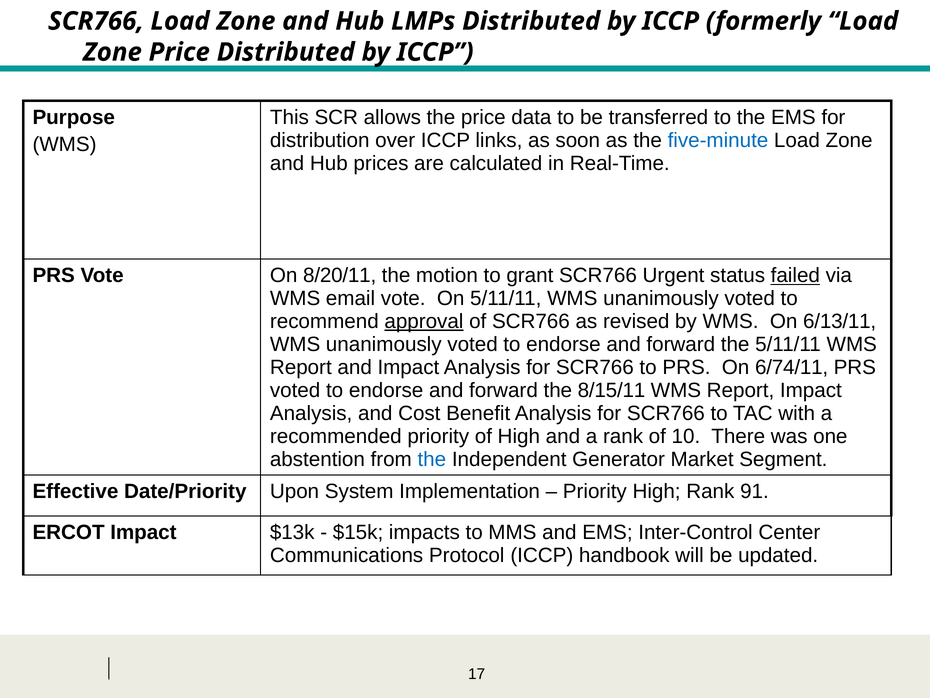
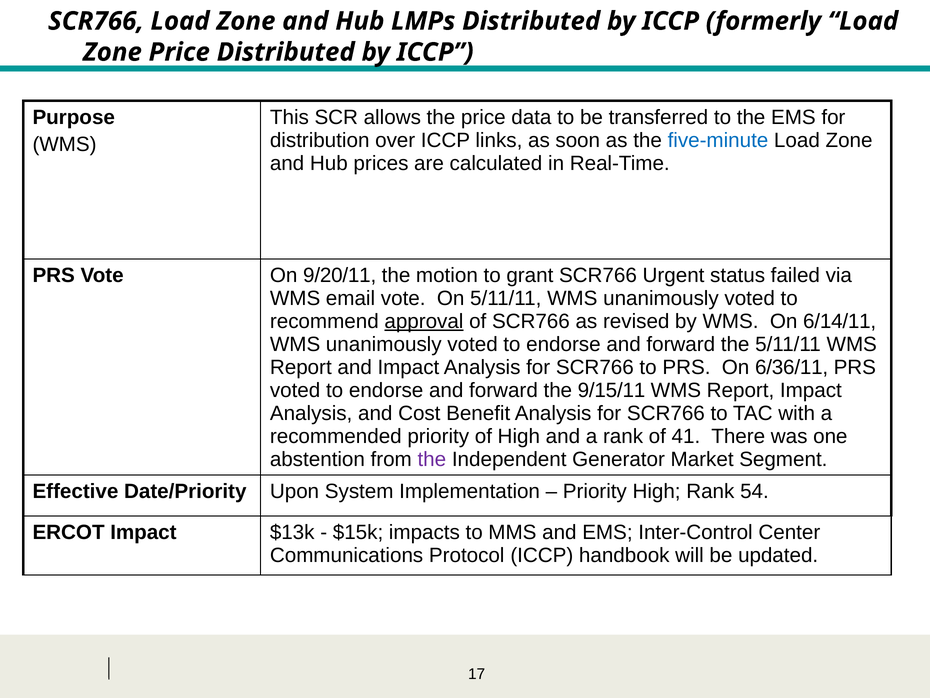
8/20/11: 8/20/11 -> 9/20/11
failed underline: present -> none
6/13/11: 6/13/11 -> 6/14/11
6/74/11: 6/74/11 -> 6/36/11
8/15/11: 8/15/11 -> 9/15/11
10: 10 -> 41
the at (432, 459) colour: blue -> purple
91: 91 -> 54
